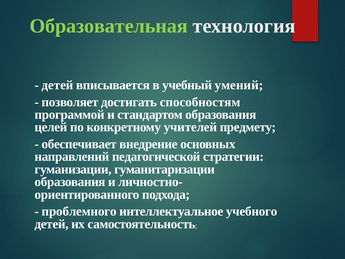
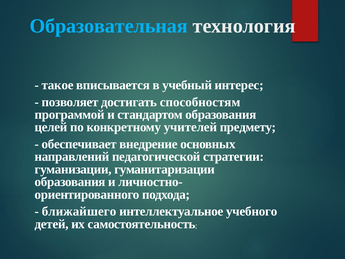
Образовательная colour: light green -> light blue
детей at (58, 85): детей -> такое
умений: умений -> интерес
проблемного: проблемного -> ближайшего
